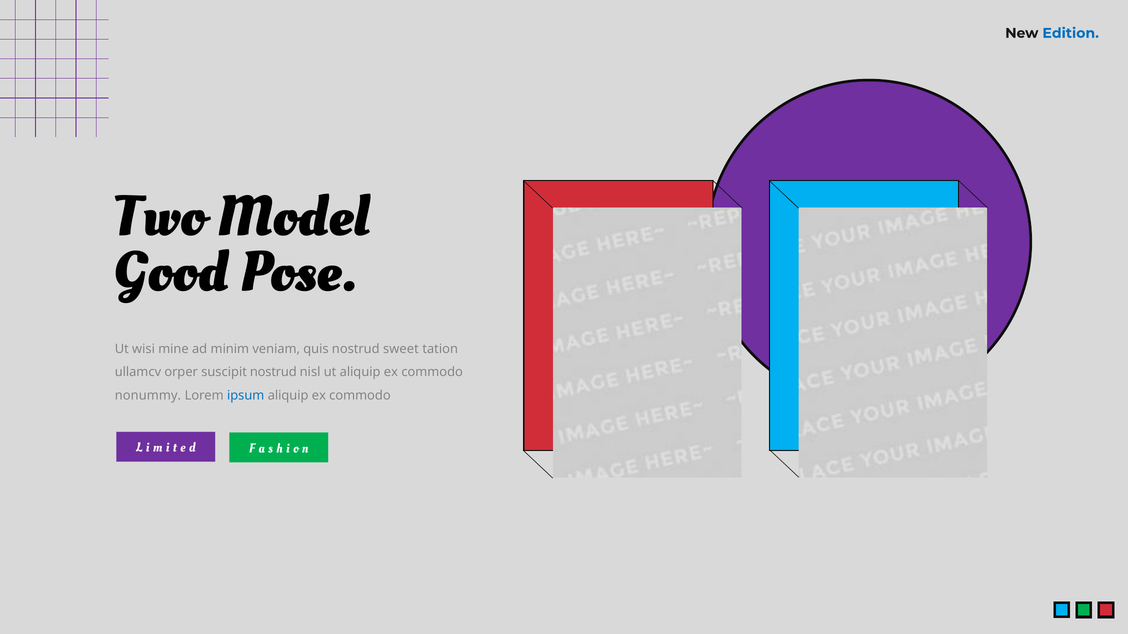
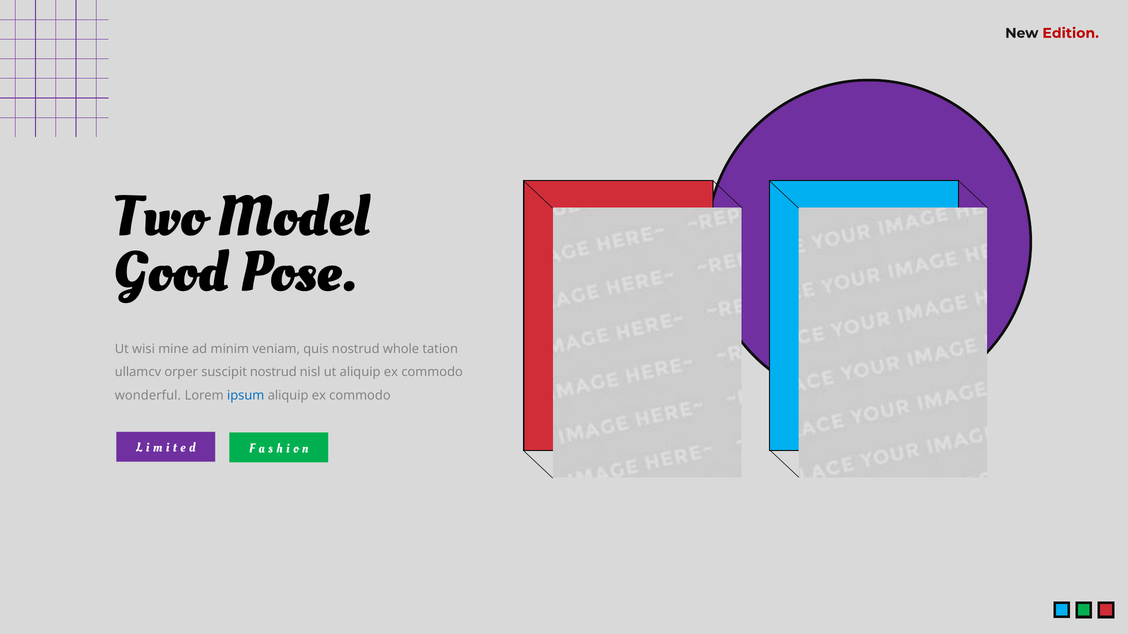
Edition colour: blue -> red
sweet: sweet -> whole
nonummy: nonummy -> wonderful
